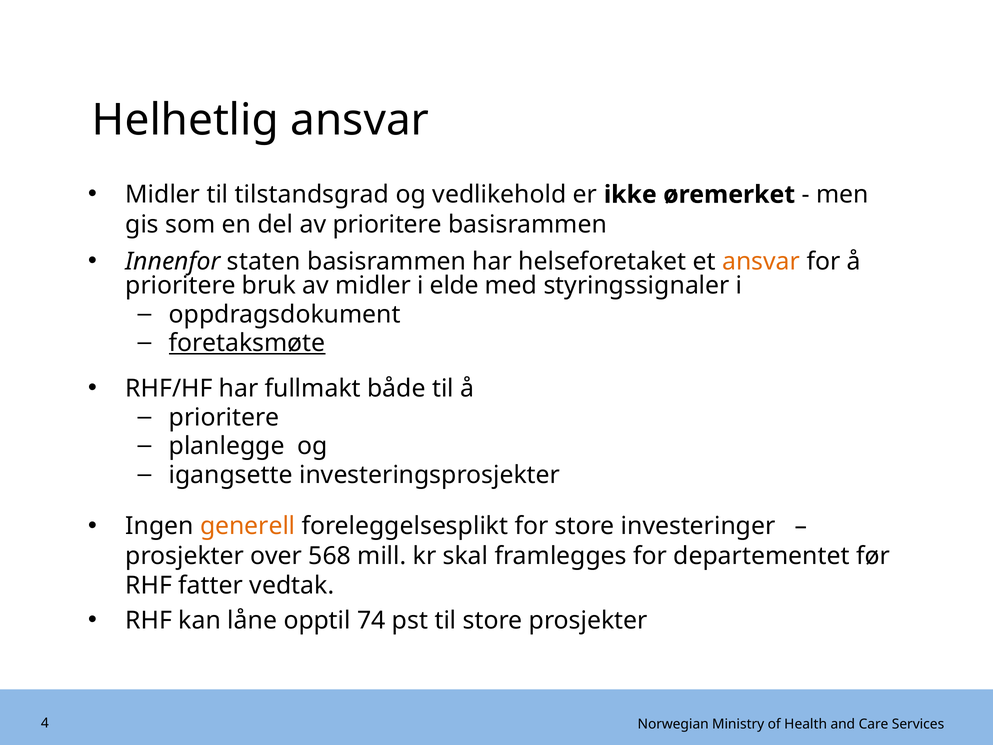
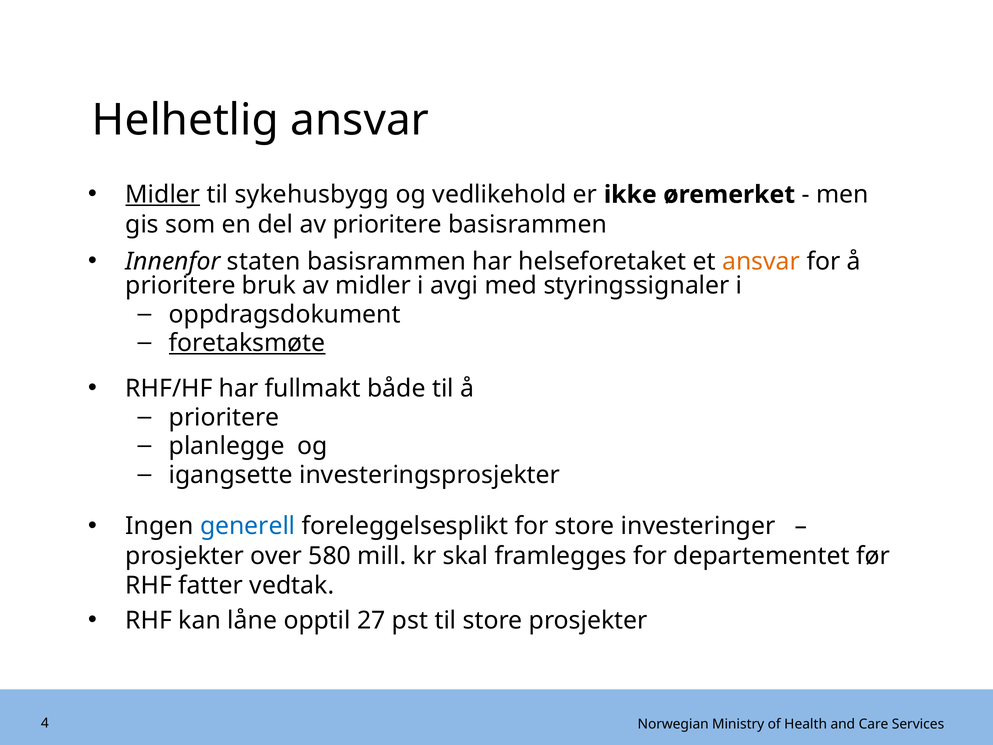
Midler at (163, 195) underline: none -> present
tilstandsgrad: tilstandsgrad -> sykehusbygg
elde: elde -> avgi
generell colour: orange -> blue
568: 568 -> 580
74: 74 -> 27
